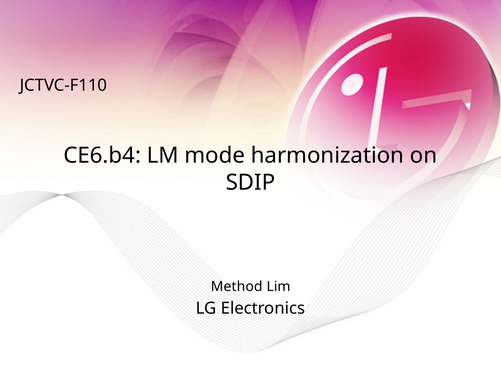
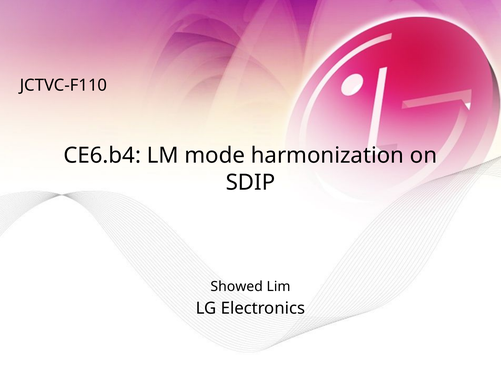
Method: Method -> Showed
